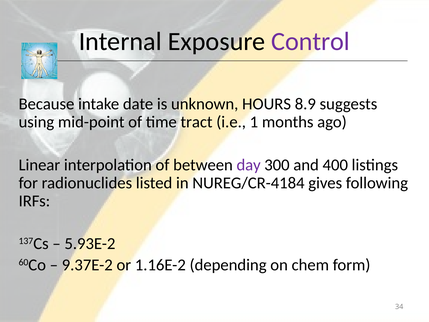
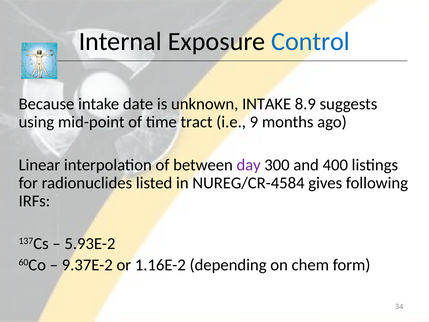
Control colour: purple -> blue
unknown HOURS: HOURS -> INTAKE
1: 1 -> 9
NUREG/CR-4184: NUREG/CR-4184 -> NUREG/CR-4584
